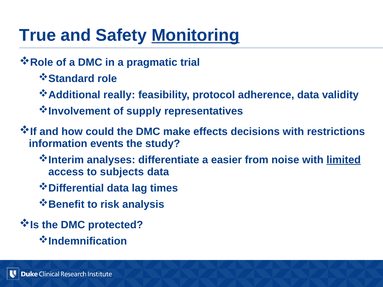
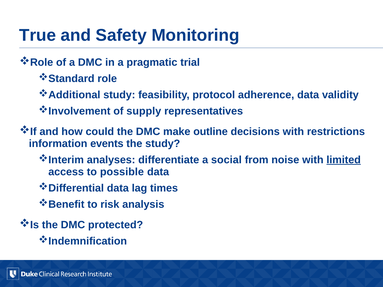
Monitoring underline: present -> none
really at (119, 95): really -> study
effects: effects -> outline
easier: easier -> social
subjects: subjects -> possible
